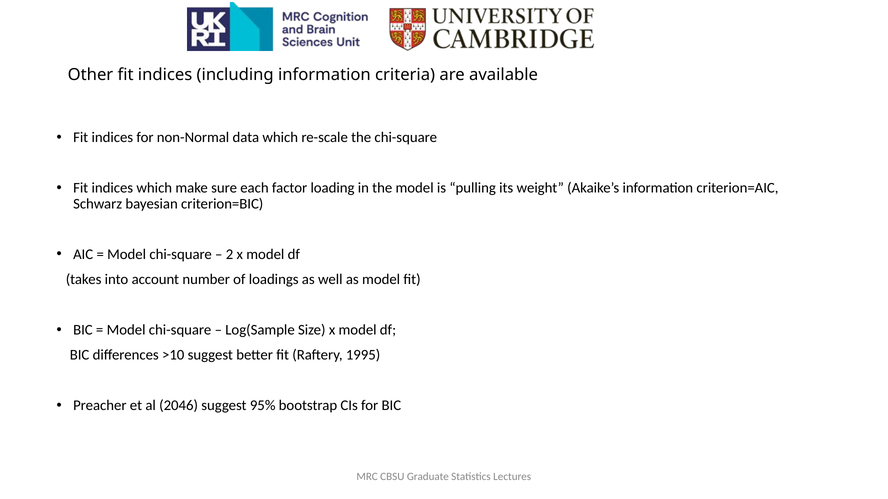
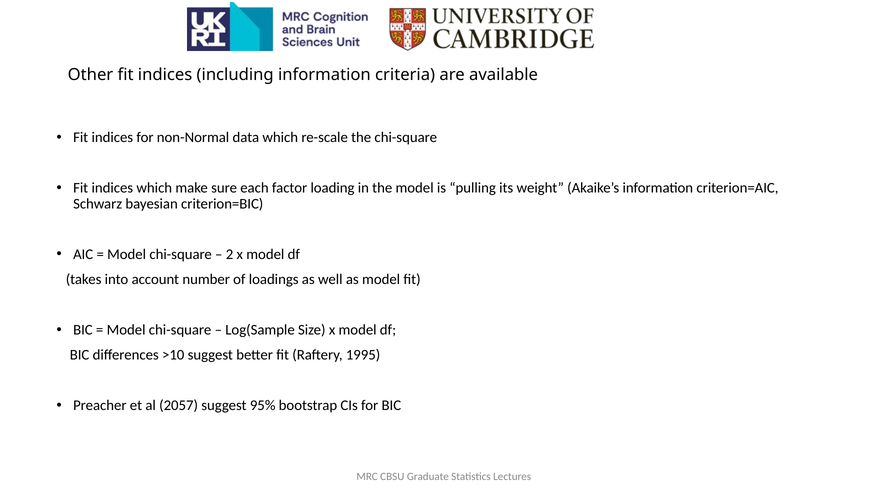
2046: 2046 -> 2057
